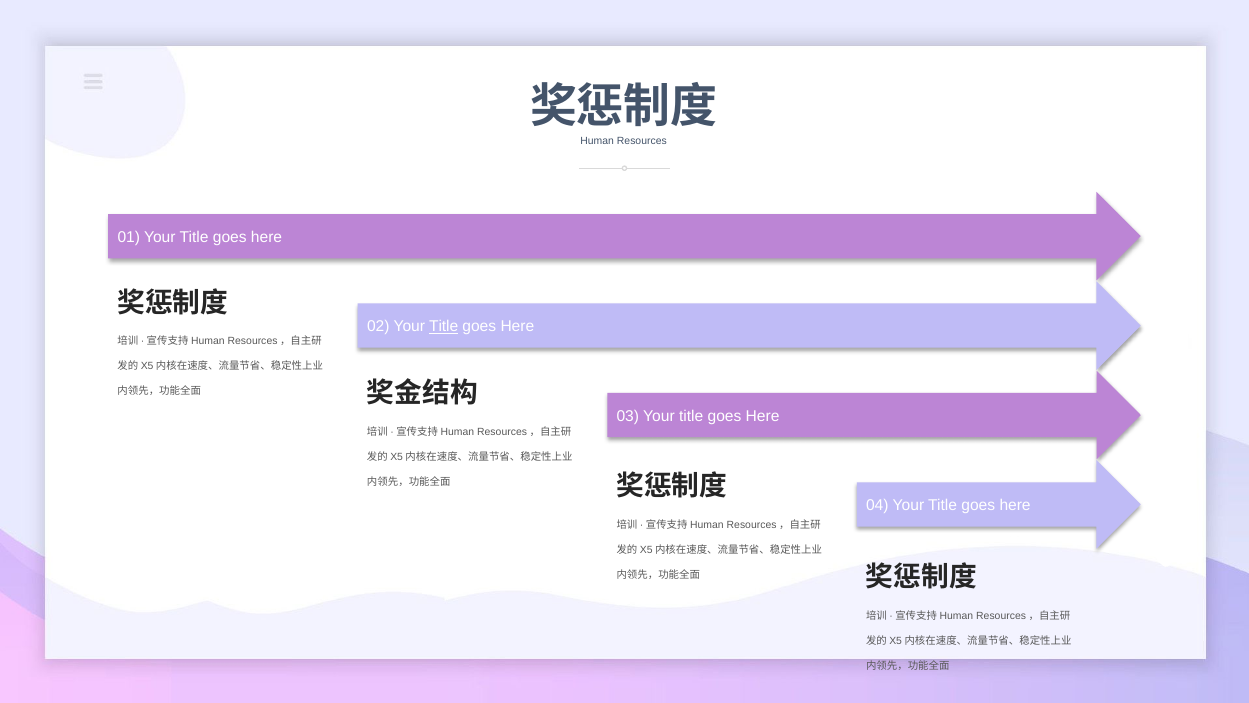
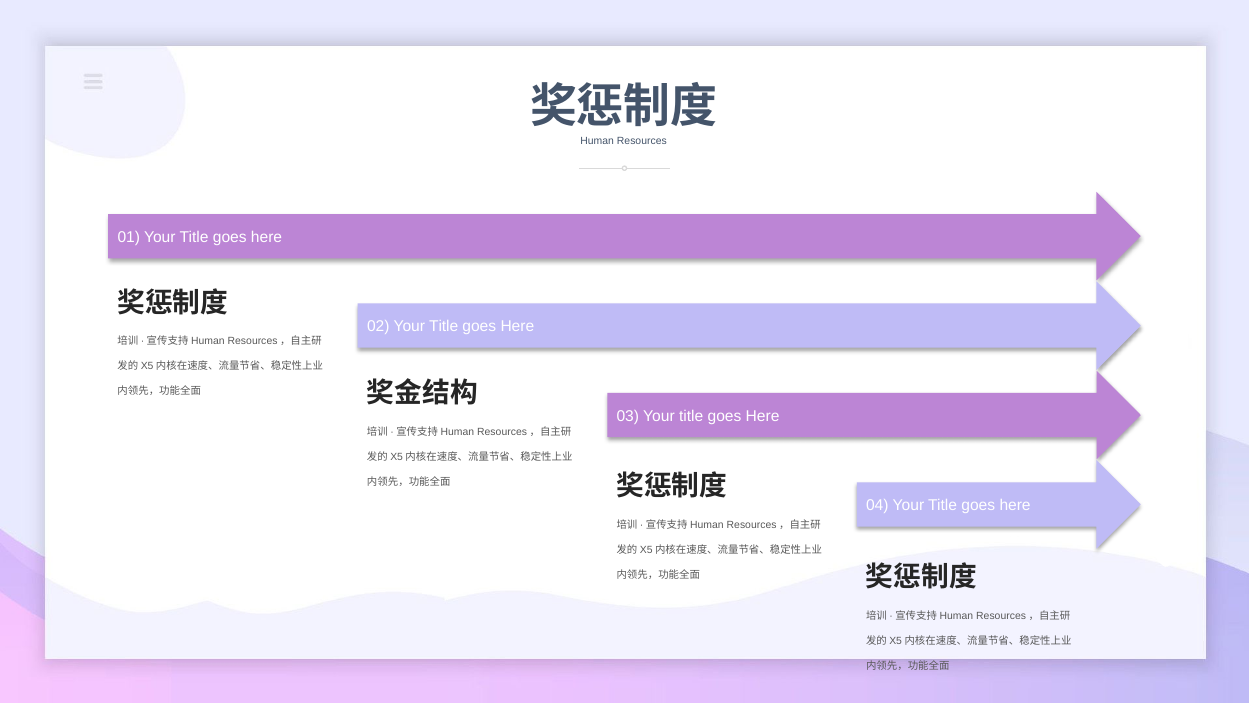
Title at (444, 326) underline: present -> none
